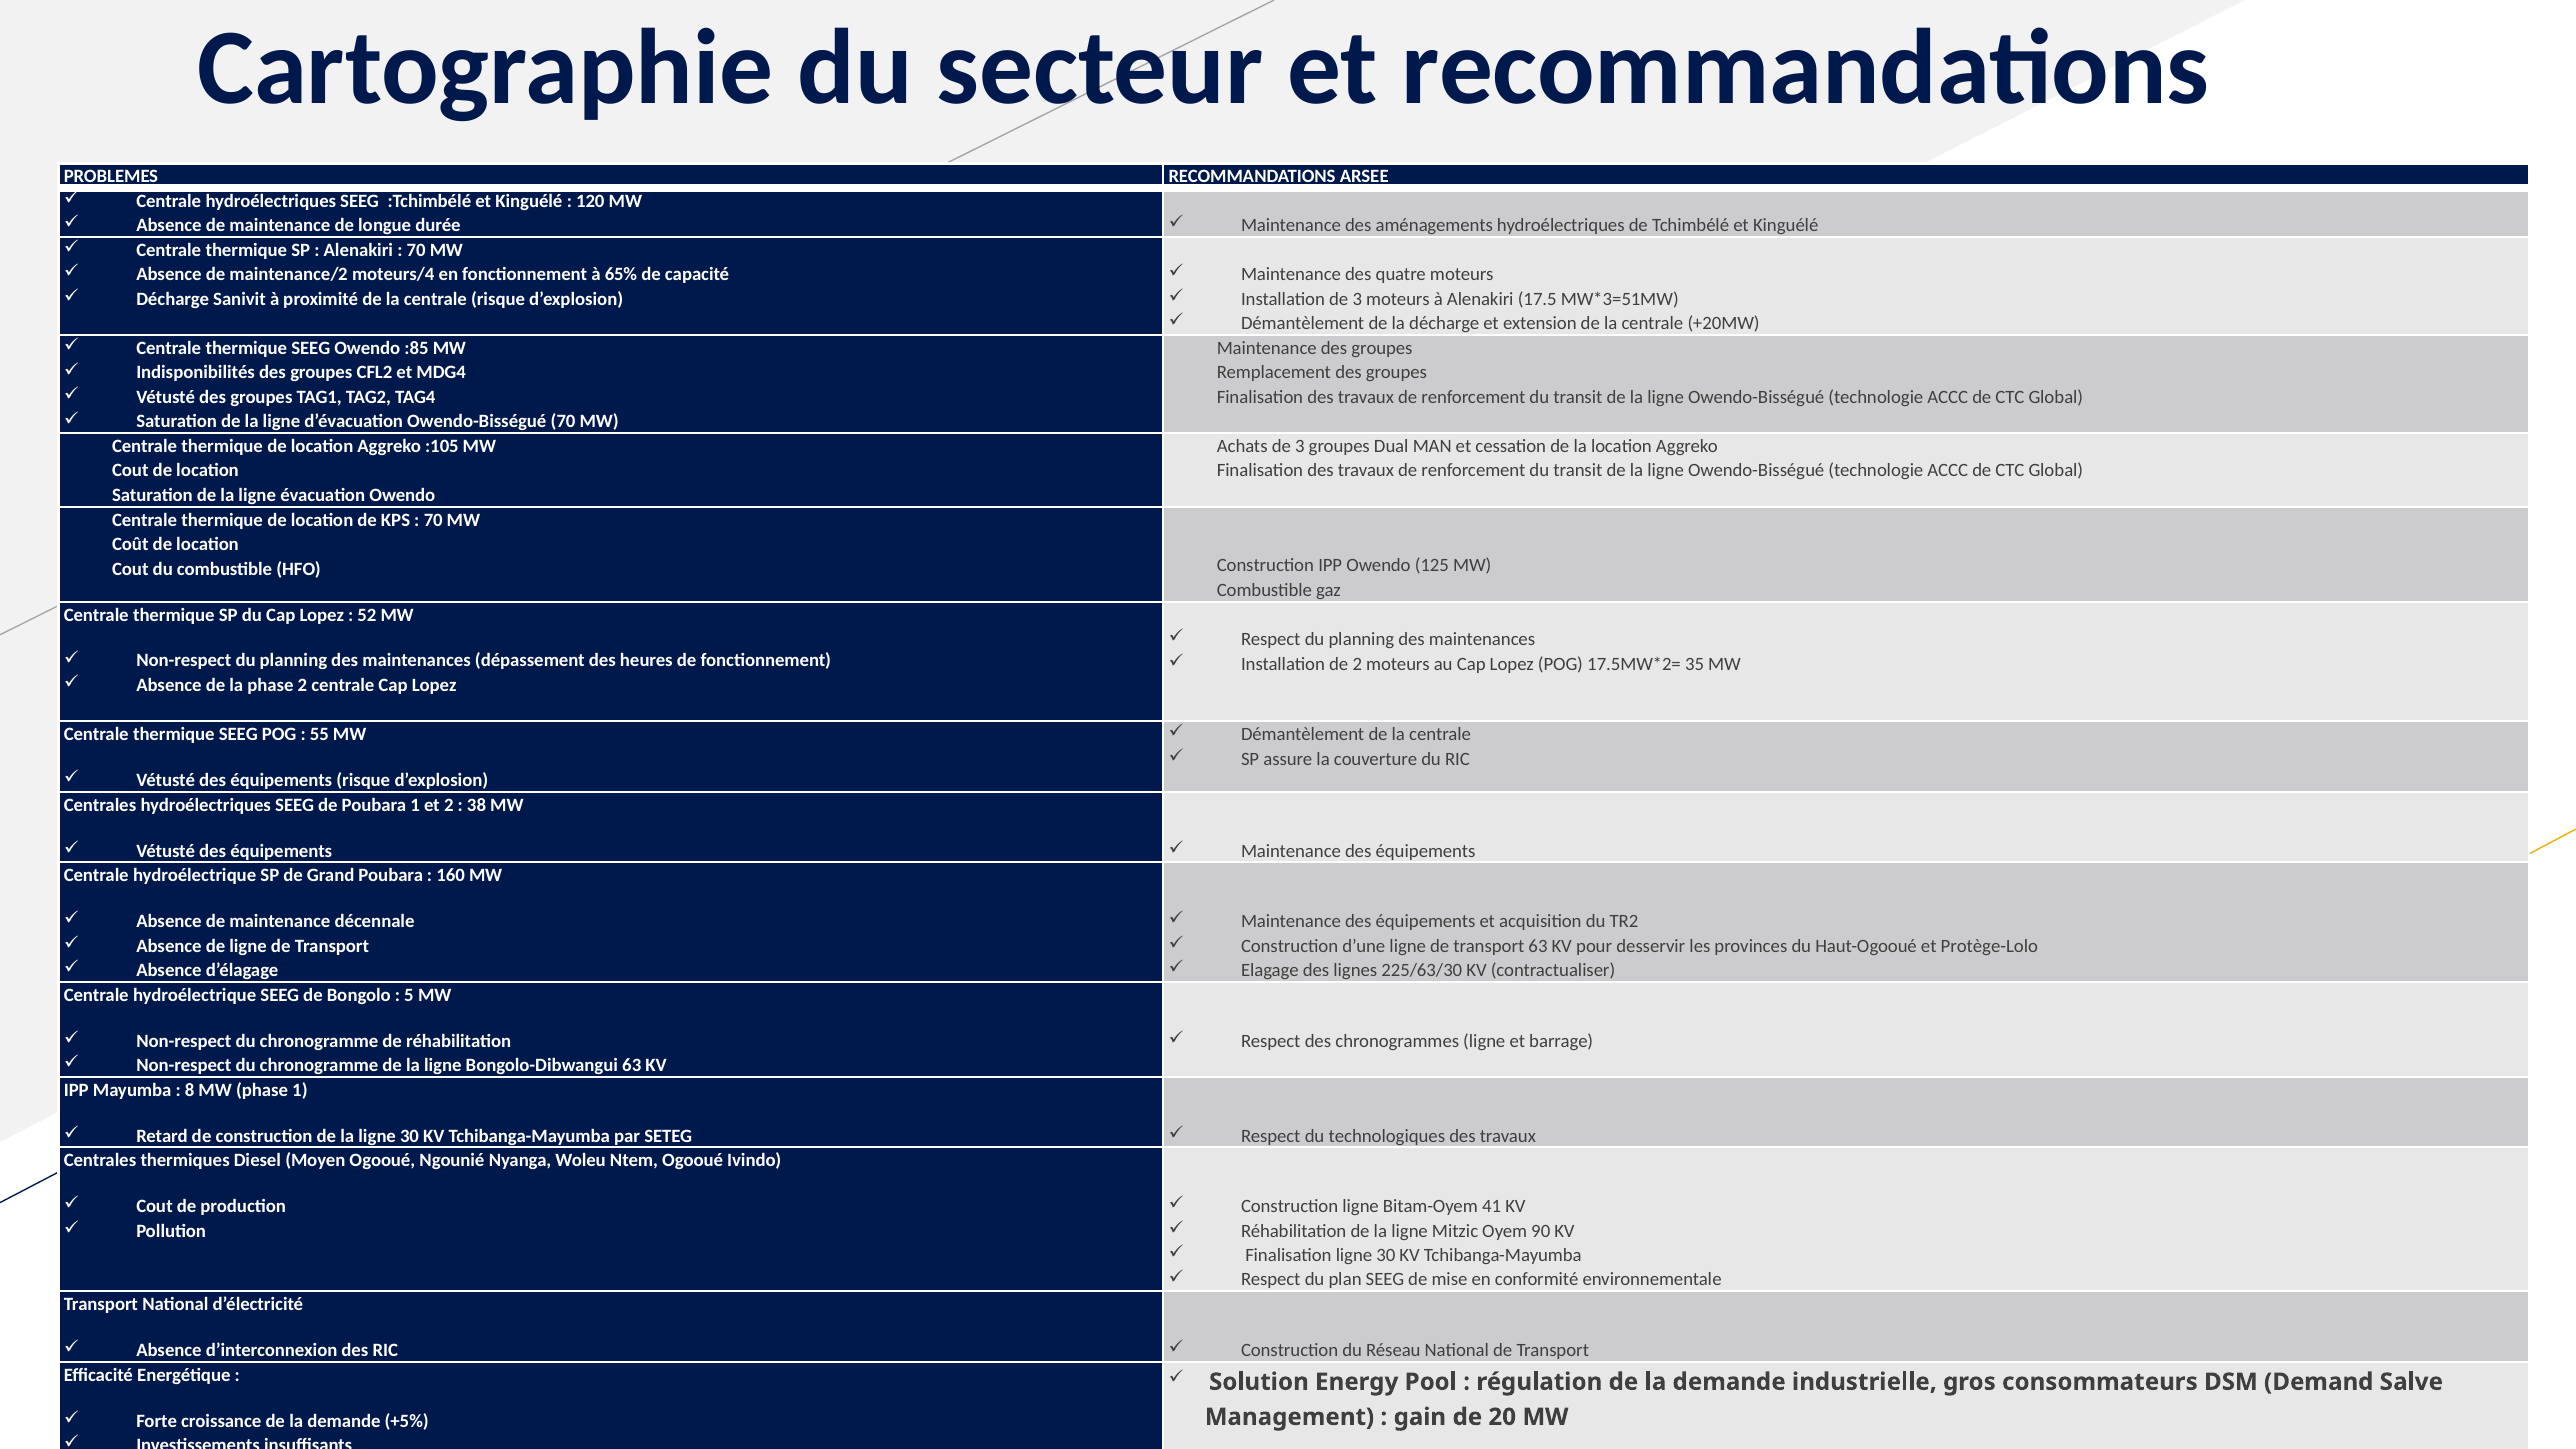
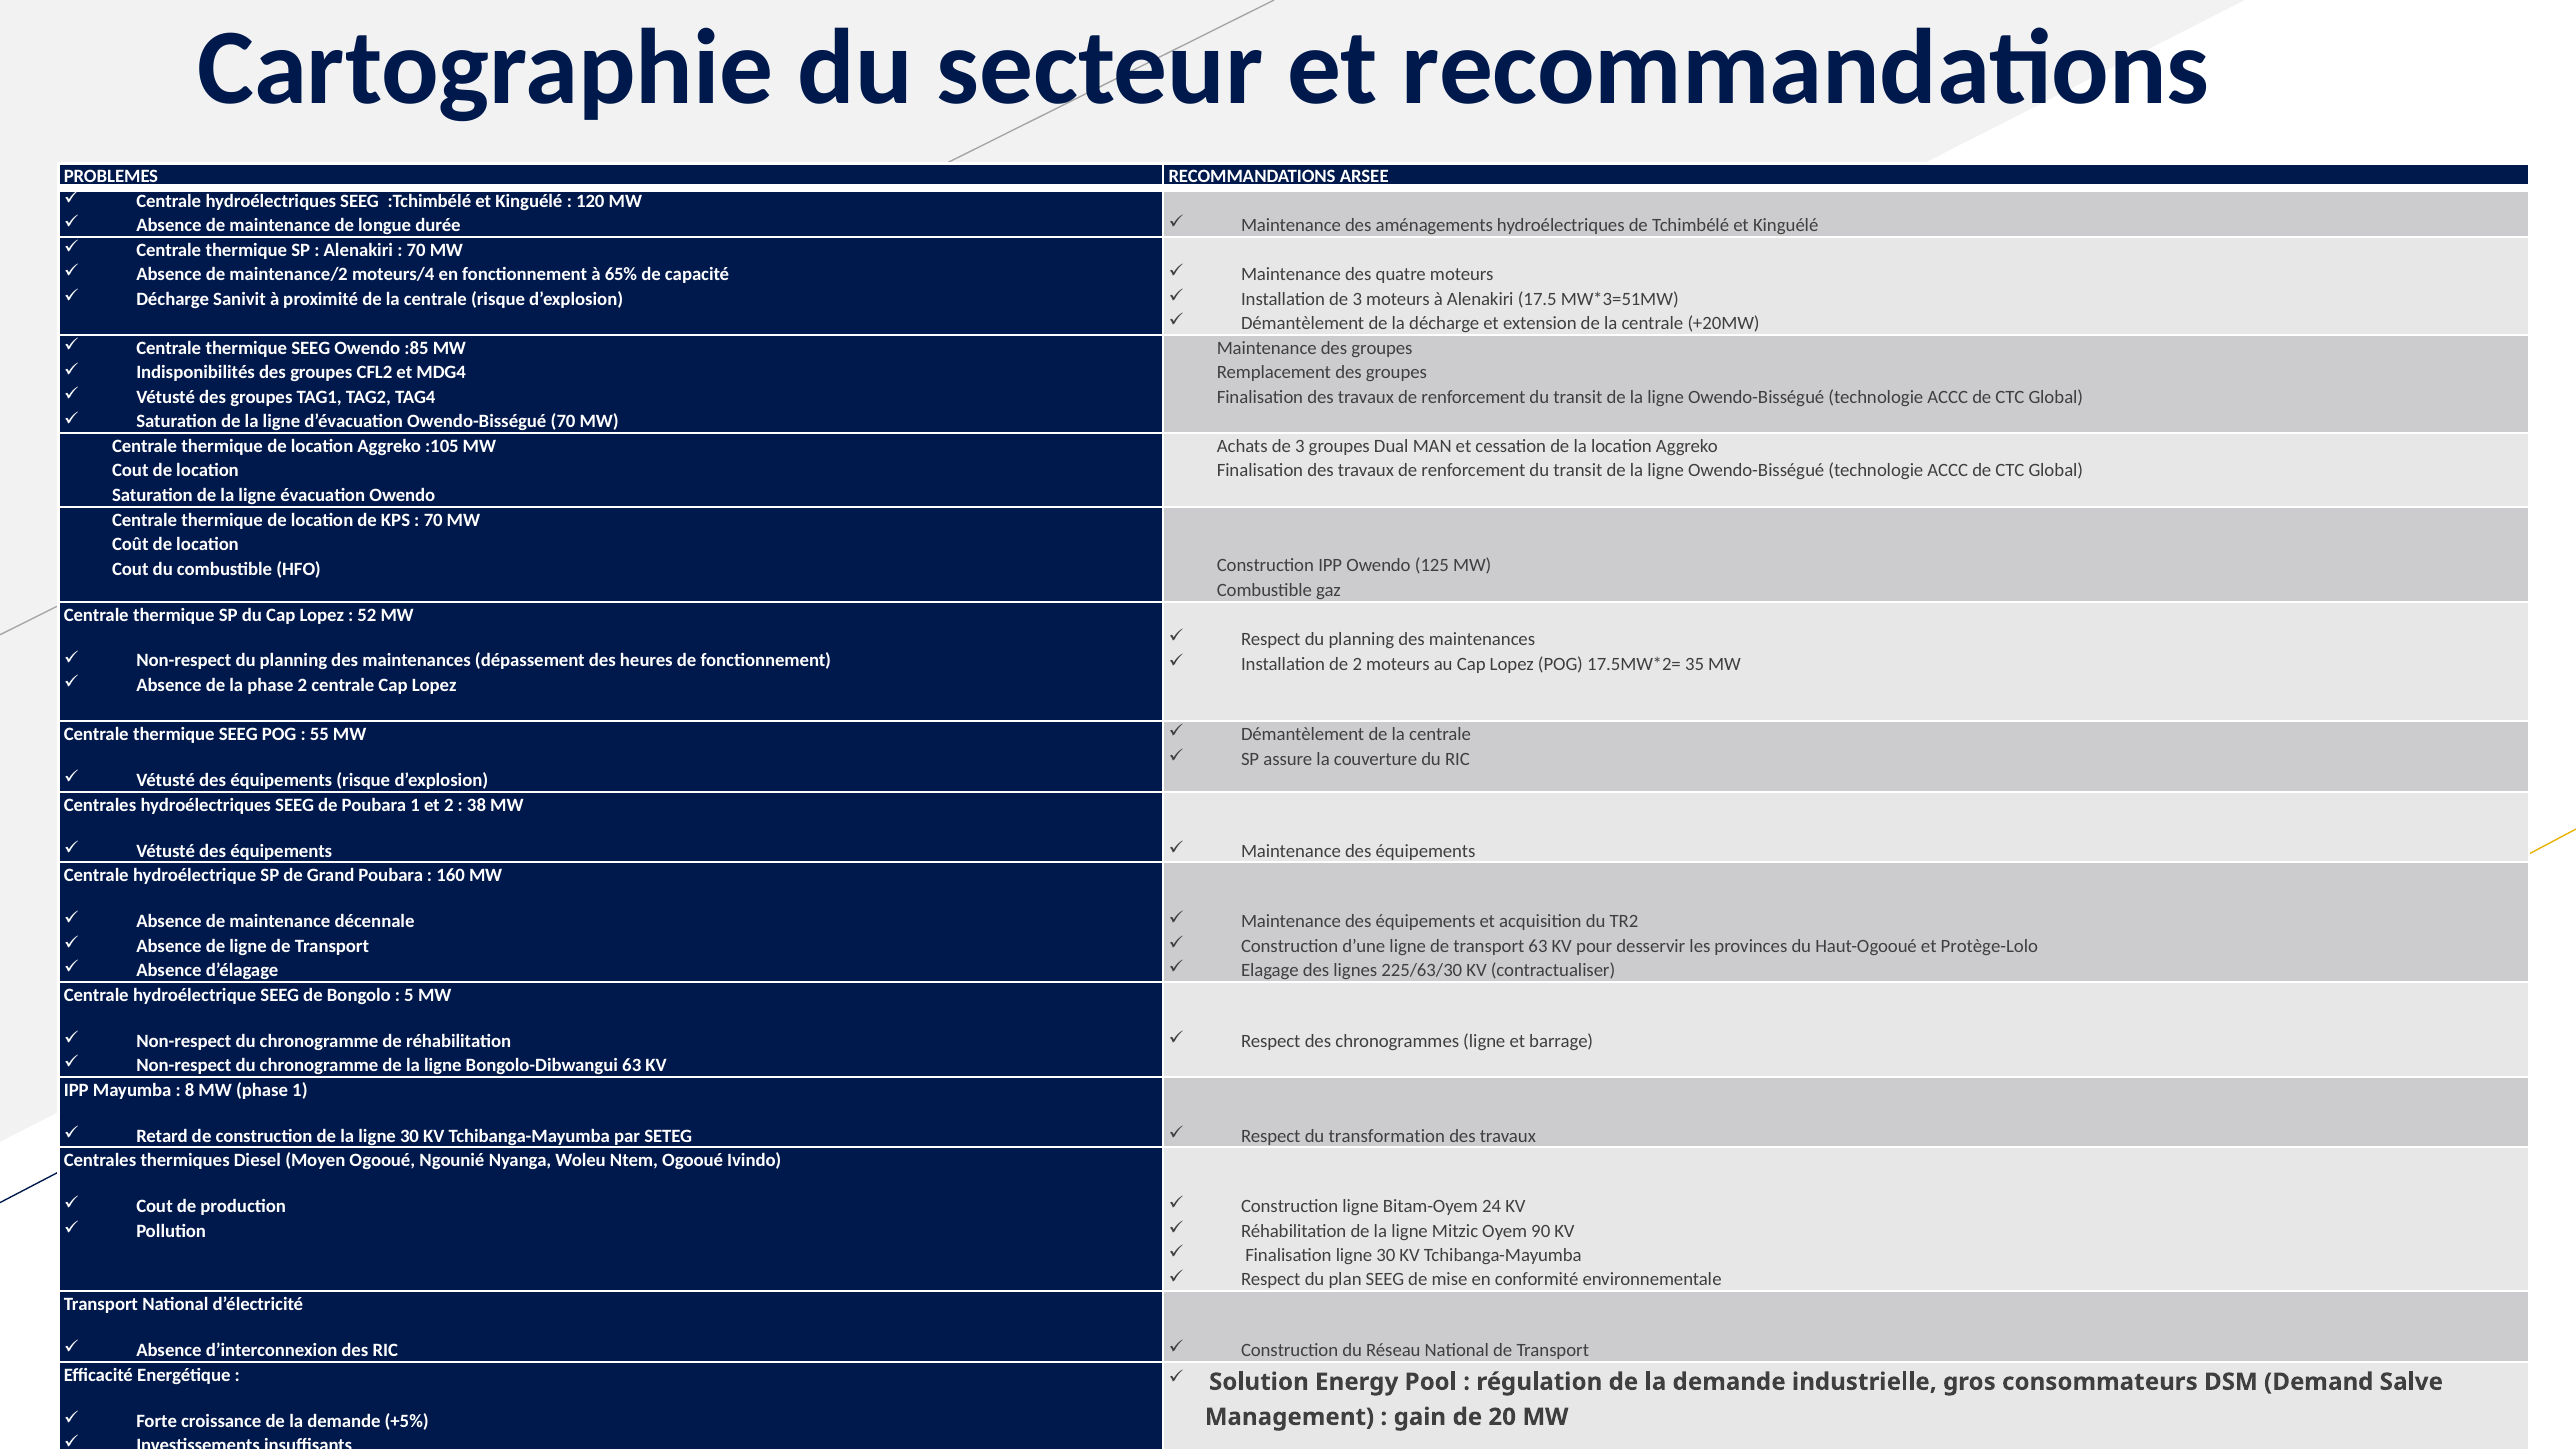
du technologiques: technologiques -> transformation
41: 41 -> 24
